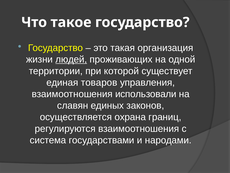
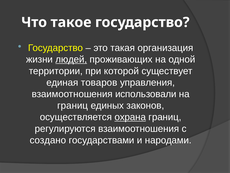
славян at (73, 105): славян -> границ
охрана underline: none -> present
система: система -> создано
